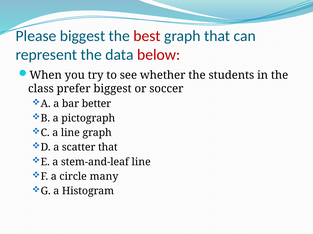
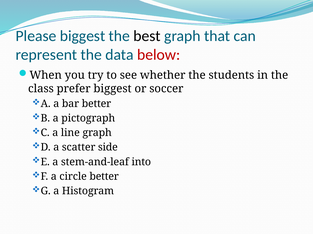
best colour: red -> black
scatter that: that -> side
stem-and-leaf line: line -> into
circle many: many -> better
